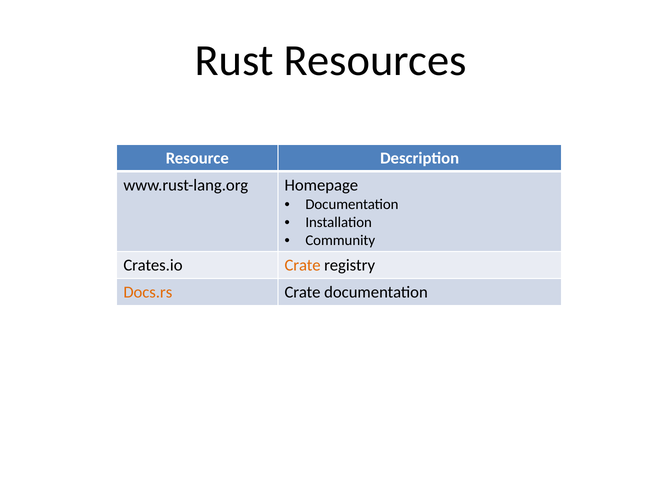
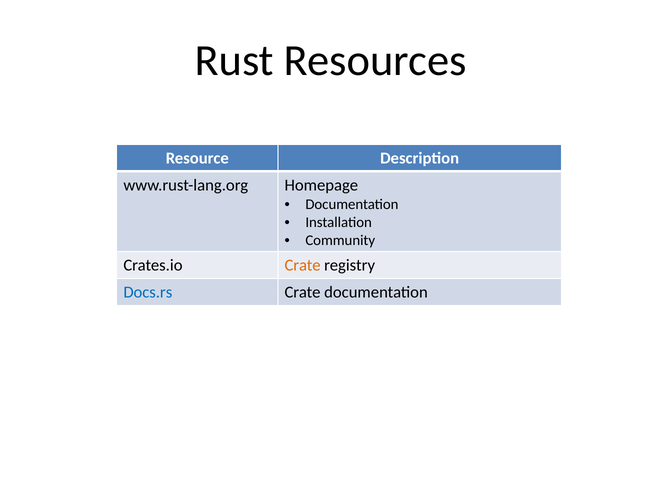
Docs.rs colour: orange -> blue
